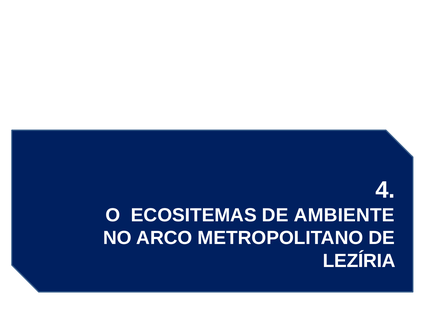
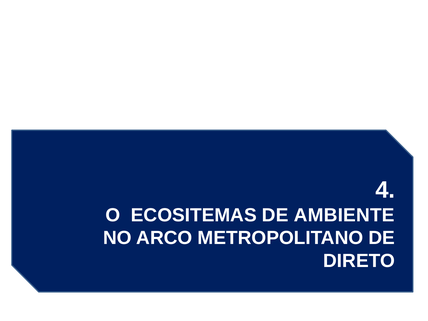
LEZÍRIA: LEZÍRIA -> DIRETO
